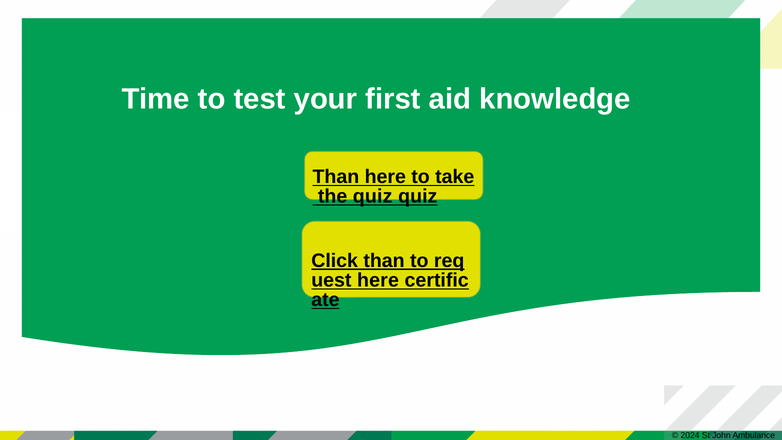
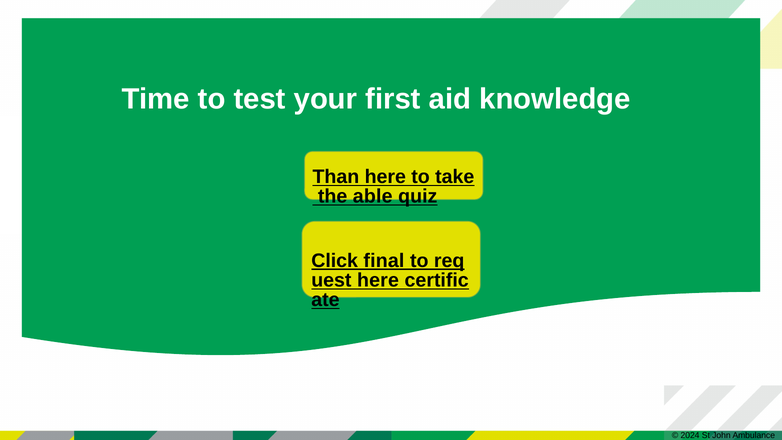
the quiz: quiz -> able
Click than: than -> final
